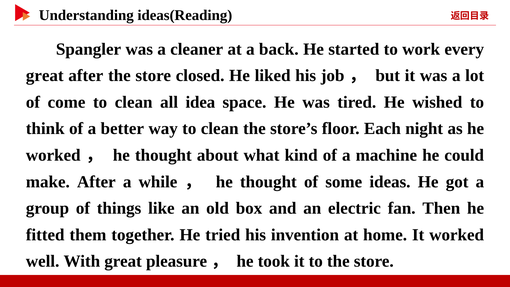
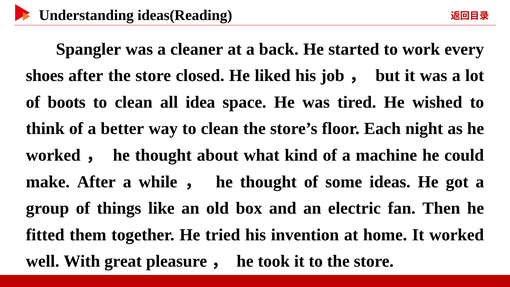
great at (45, 76): great -> shoes
come: come -> boots
